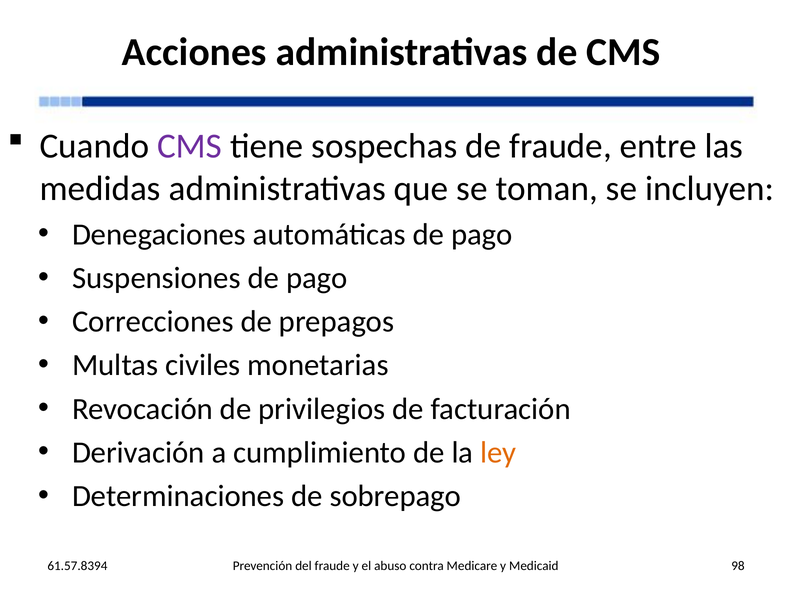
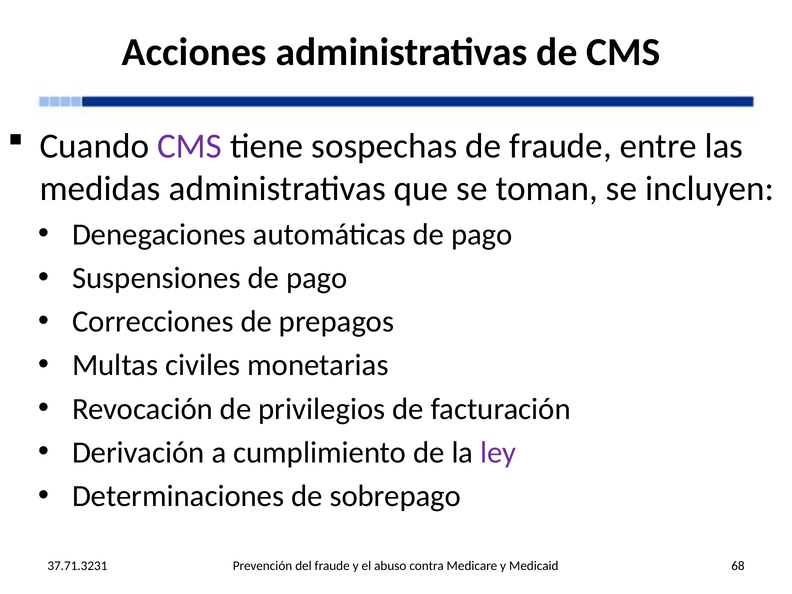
ley colour: orange -> purple
61.57.8394: 61.57.8394 -> 37.71.3231
98: 98 -> 68
